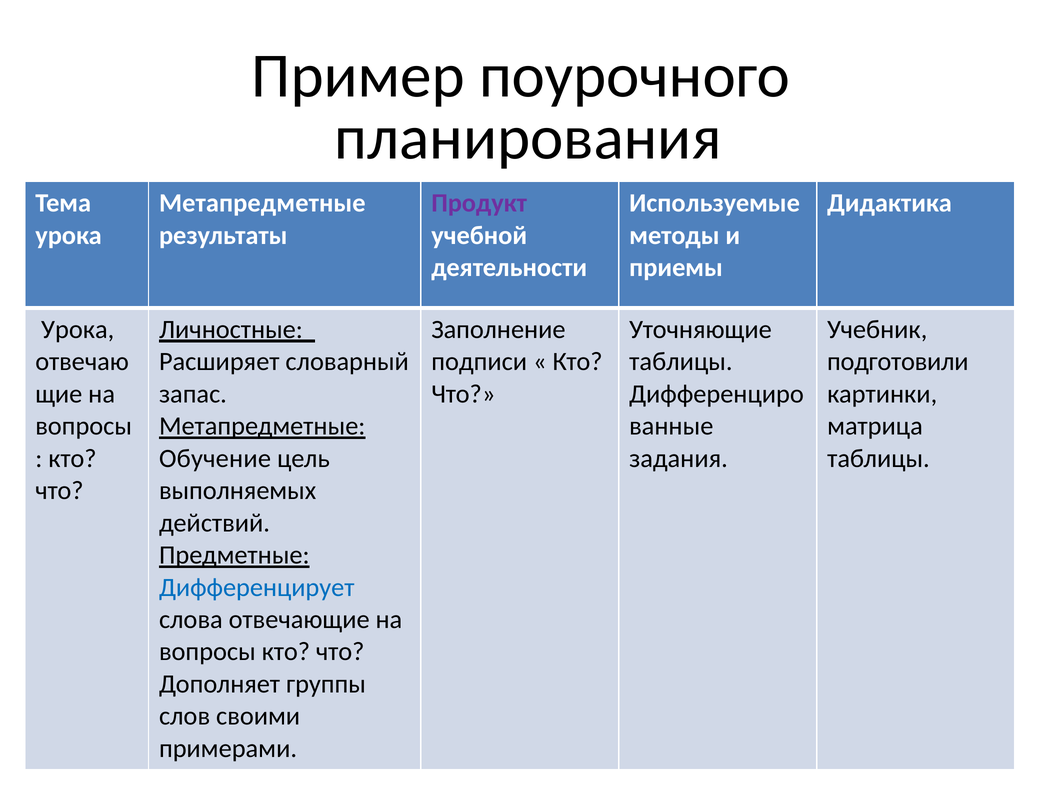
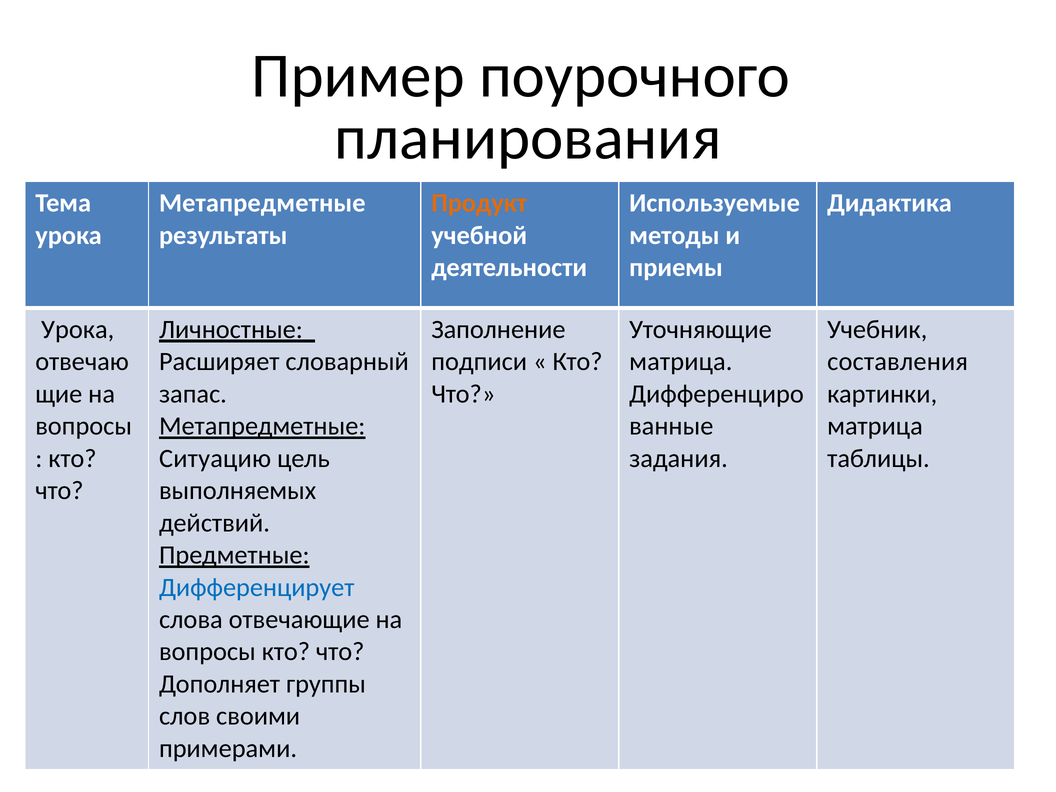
Продукт colour: purple -> orange
таблицы at (681, 362): таблицы -> матрица
подготовили: подготовили -> составления
Обучение: Обучение -> Ситуацию
